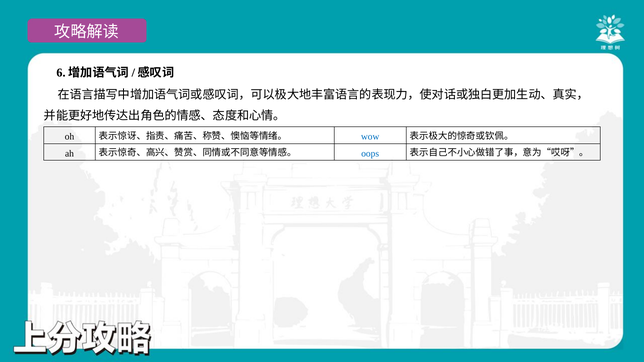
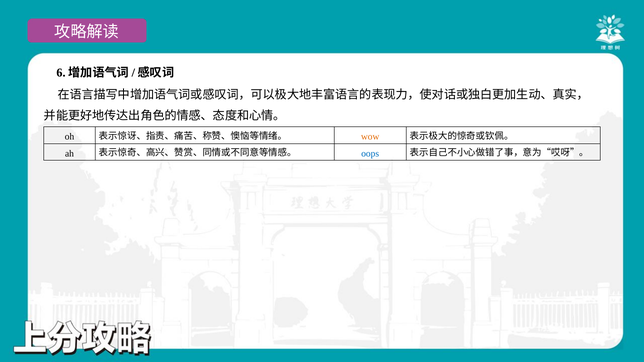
wow colour: blue -> orange
